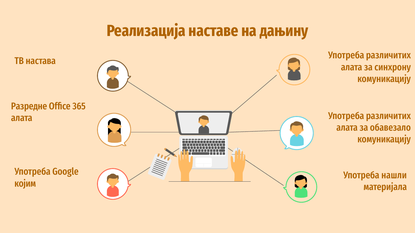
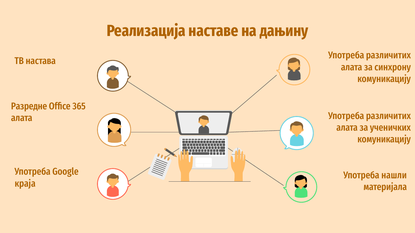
обавезало: обавезало -> ученичких
којим: којим -> краја
